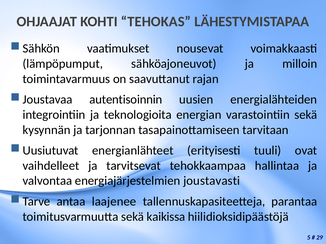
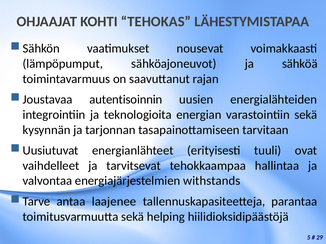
milloin: milloin -> sähköä
joustavasti: joustavasti -> withstands
kaikissa: kaikissa -> helping
